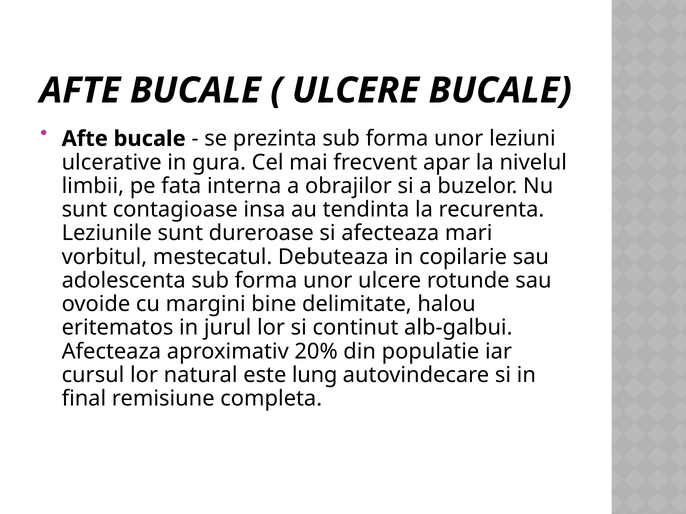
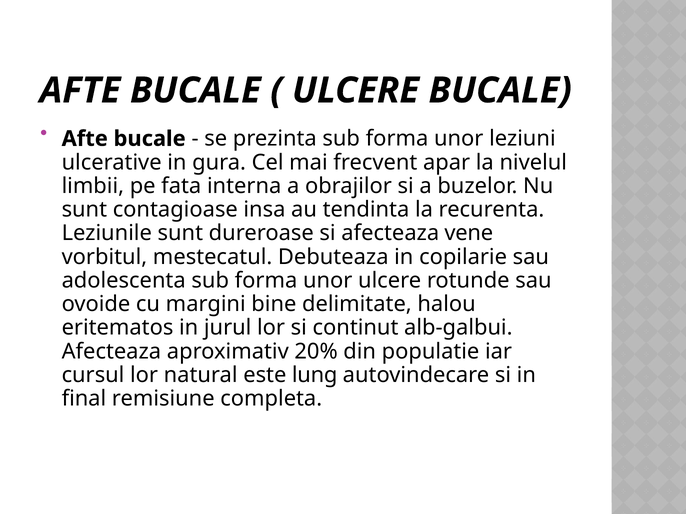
mari: mari -> vene
